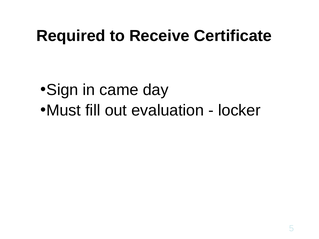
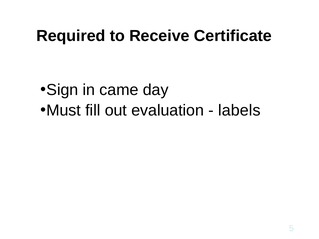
locker: locker -> labels
